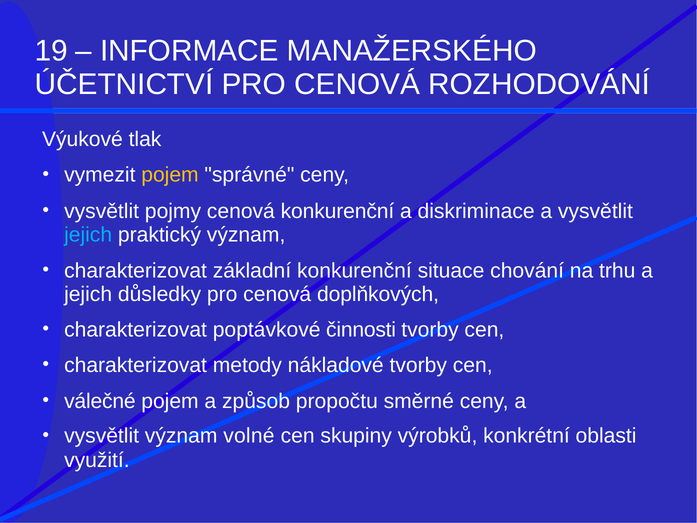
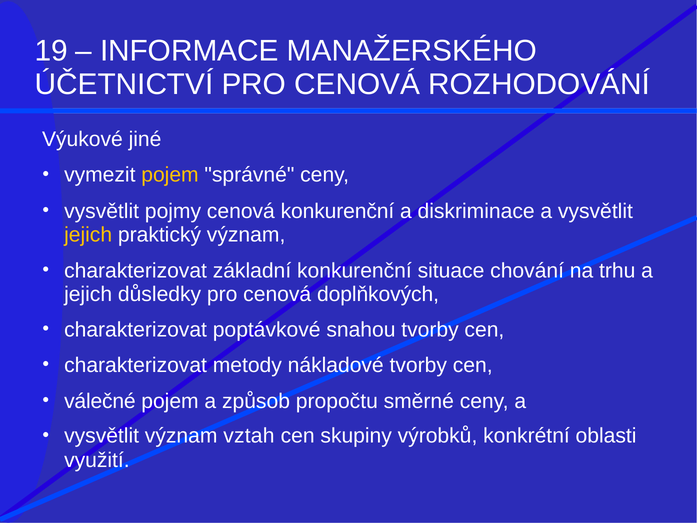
tlak: tlak -> jiné
jejich at (88, 235) colour: light blue -> yellow
činnosti: činnosti -> snahou
volné: volné -> vztah
